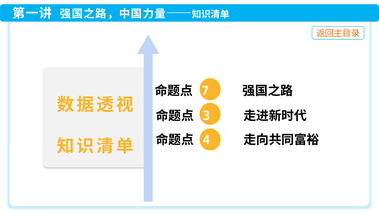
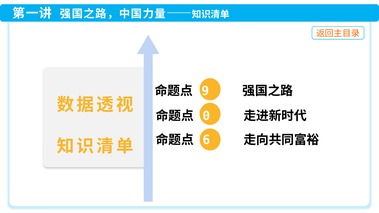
7: 7 -> 9
3: 3 -> 0
4: 4 -> 6
